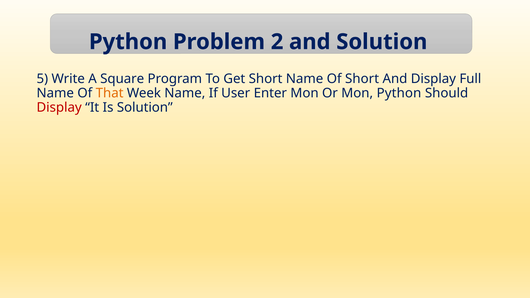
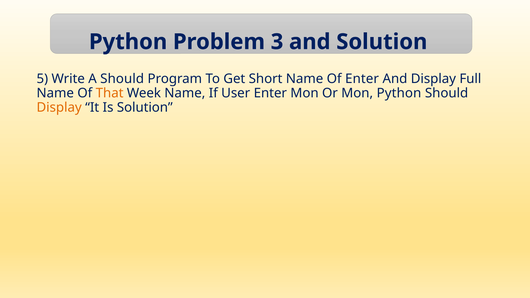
2: 2 -> 3
A Square: Square -> Should
Of Short: Short -> Enter
Display at (59, 107) colour: red -> orange
